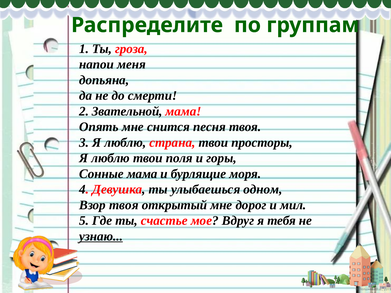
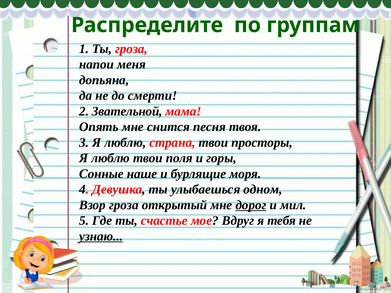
Сонные мама: мама -> наше
Взор твоя: твоя -> гроза
дорог underline: none -> present
